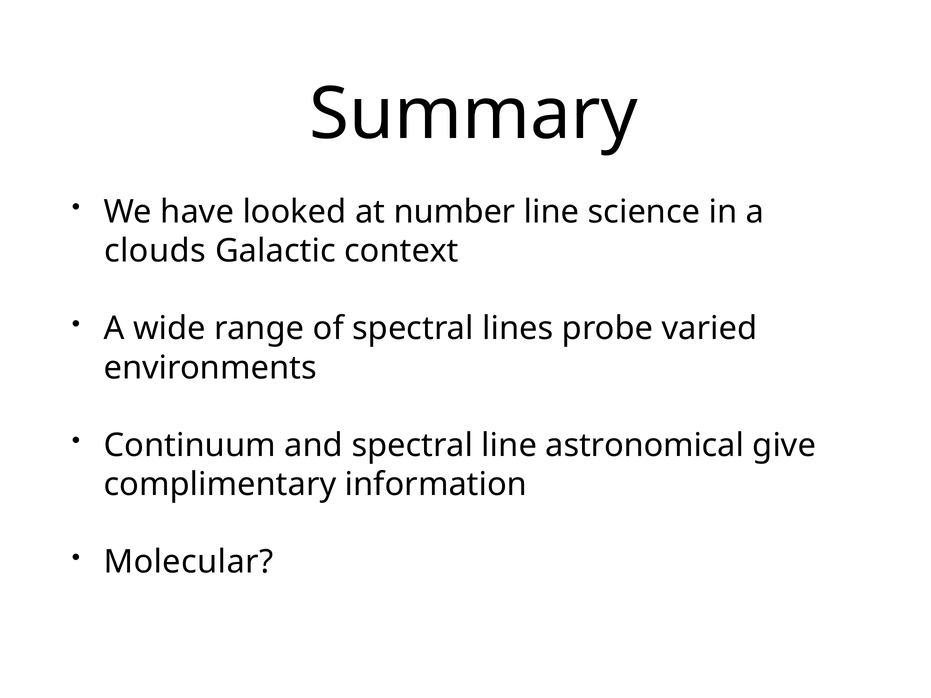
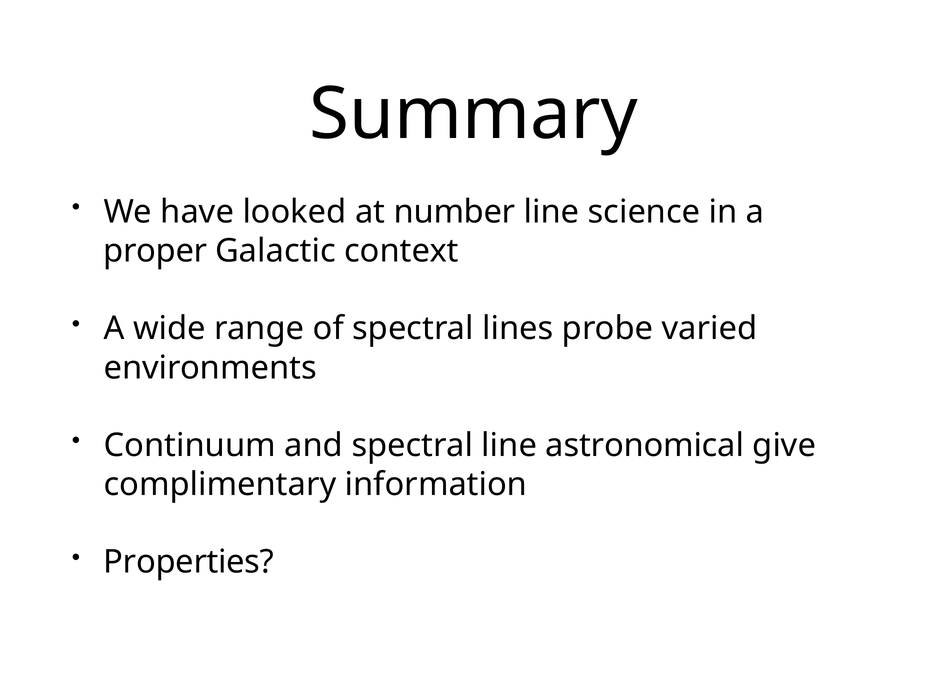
clouds: clouds -> proper
Molecular: Molecular -> Properties
